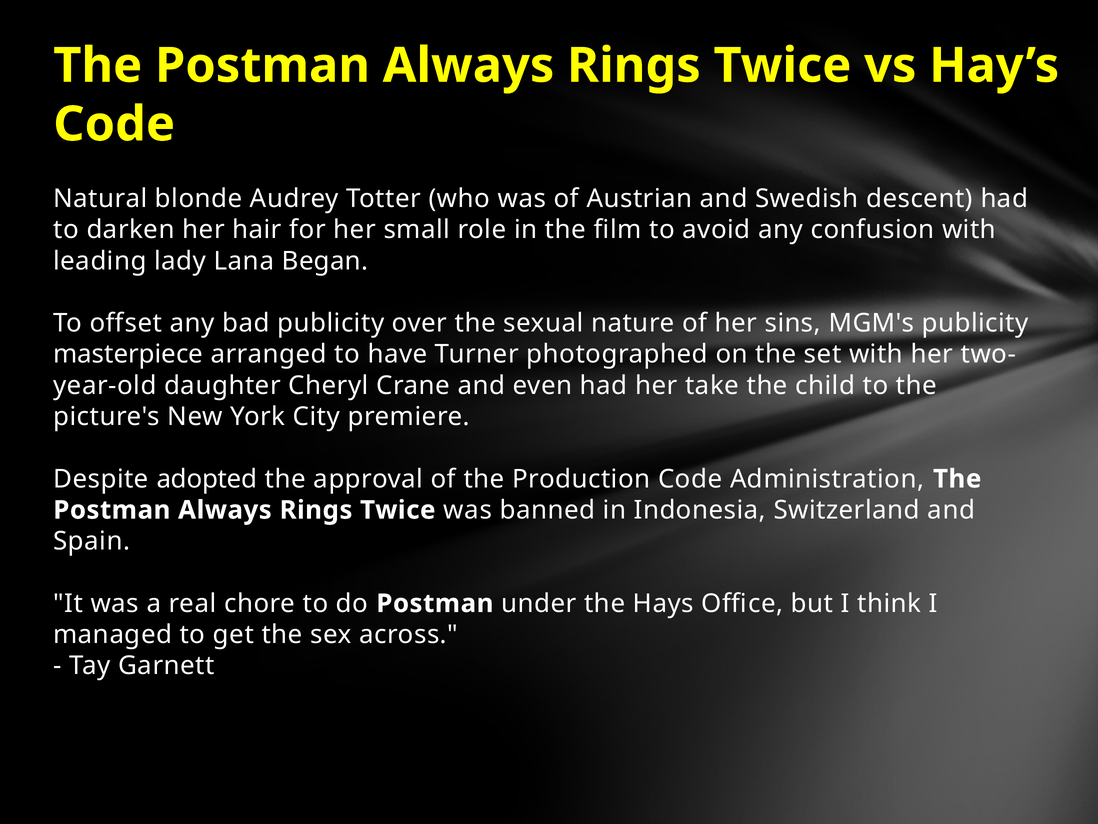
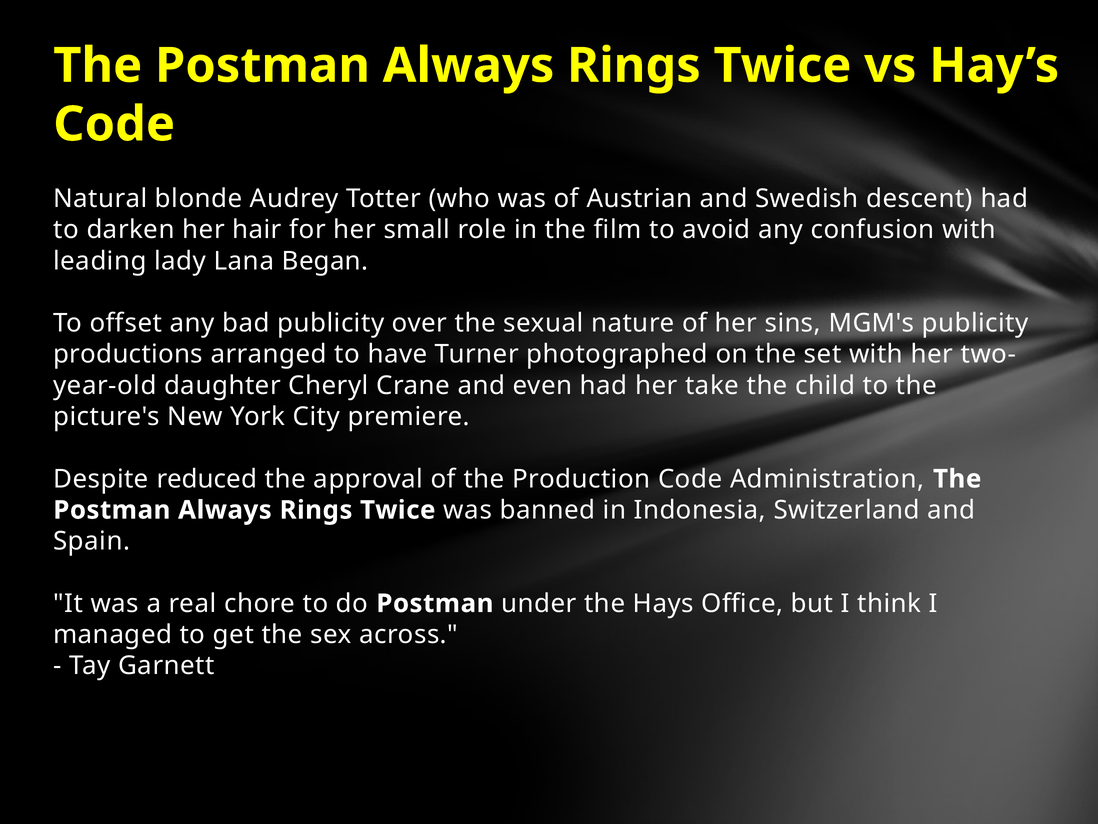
masterpiece: masterpiece -> productions
adopted: adopted -> reduced
